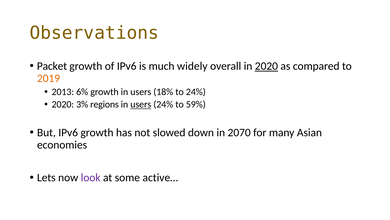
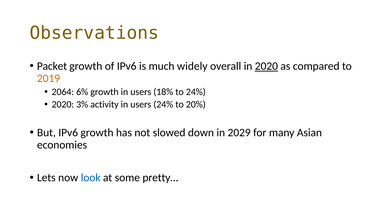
2013: 2013 -> 2064
regions: regions -> activity
users at (141, 104) underline: present -> none
59%: 59% -> 20%
2070: 2070 -> 2029
look colour: purple -> blue
active…: active… -> pretty…
